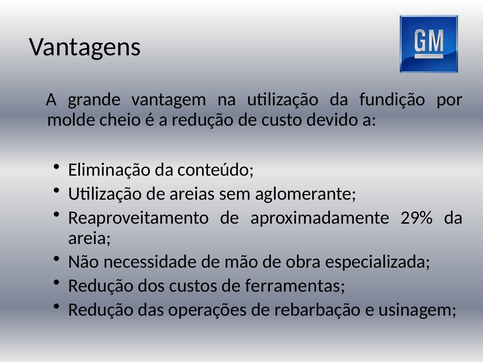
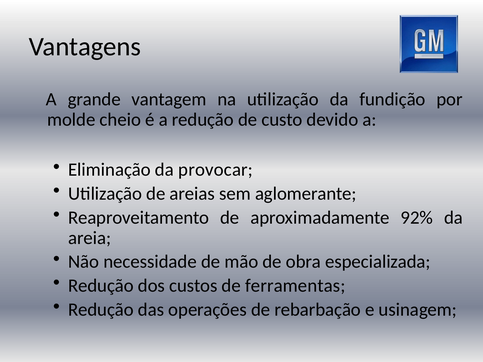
conteúdo: conteúdo -> provocar
29%: 29% -> 92%
